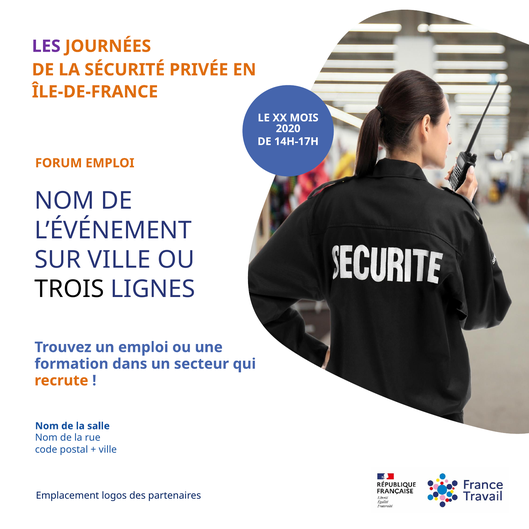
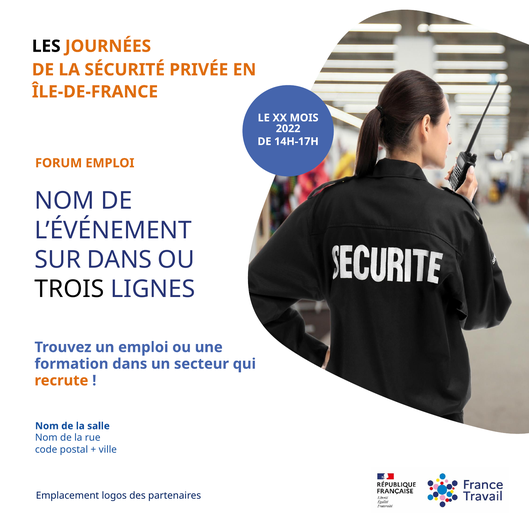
LES colour: purple -> black
2020: 2020 -> 2022
SUR VILLE: VILLE -> DANS
